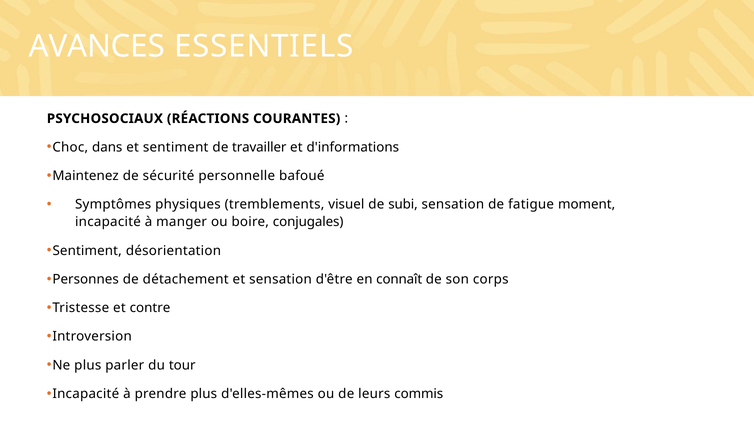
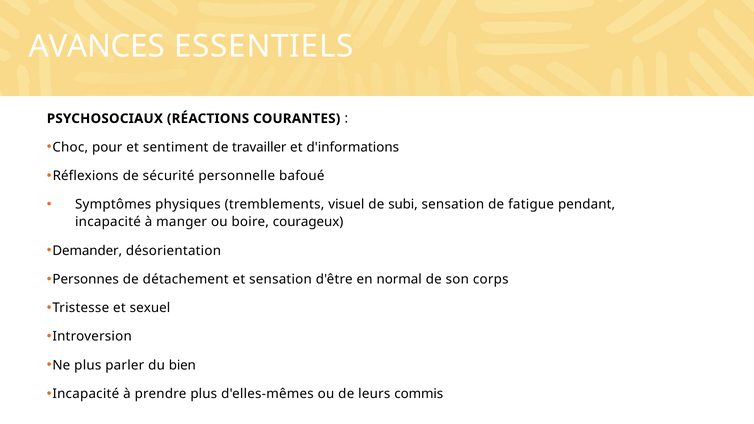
dans: dans -> pour
Maintenez: Maintenez -> Réflexions
moment: moment -> pendant
conjugales: conjugales -> courageux
Sentiment at (87, 251): Sentiment -> Demander
connaît: connaît -> normal
contre: contre -> sexuel
tour: tour -> bien
